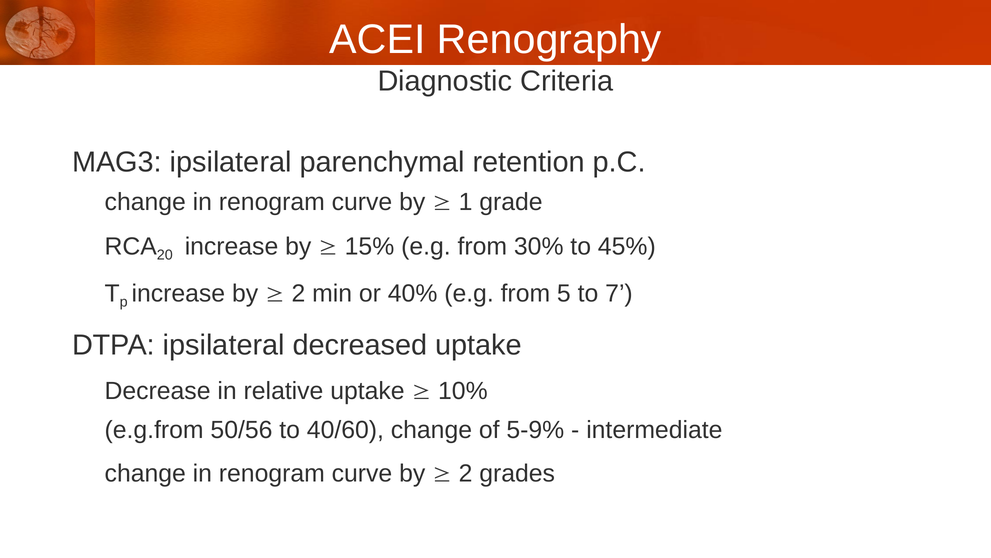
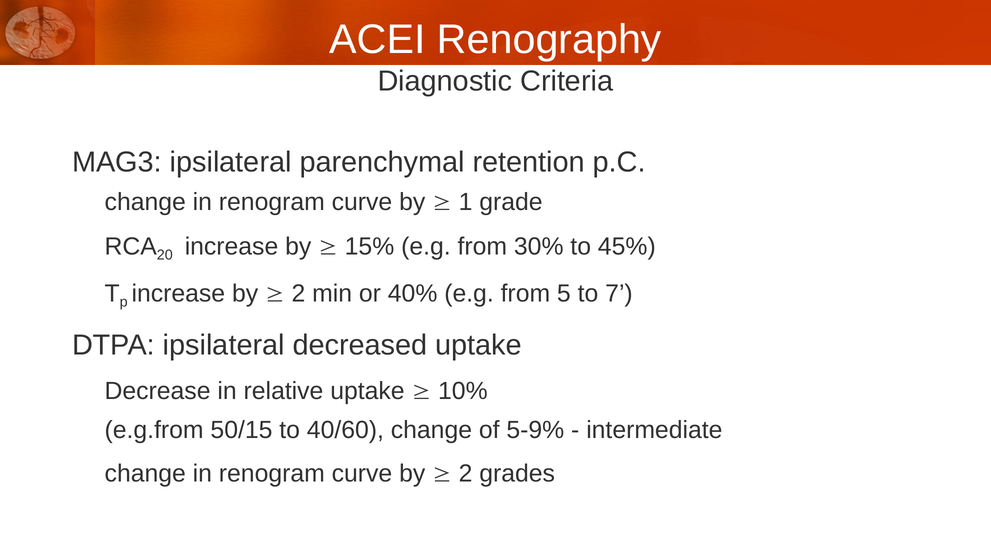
50/56: 50/56 -> 50/15
